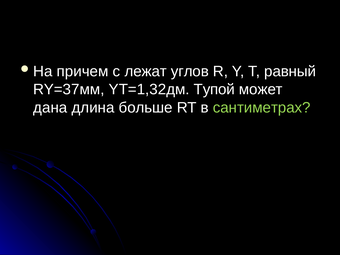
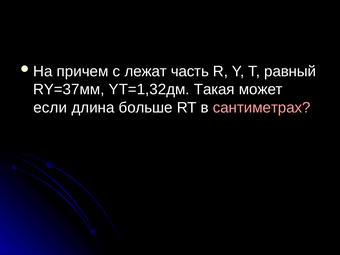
углов: углов -> часть
Тупой: Тупой -> Такая
дана: дана -> если
сантиметрах colour: light green -> pink
